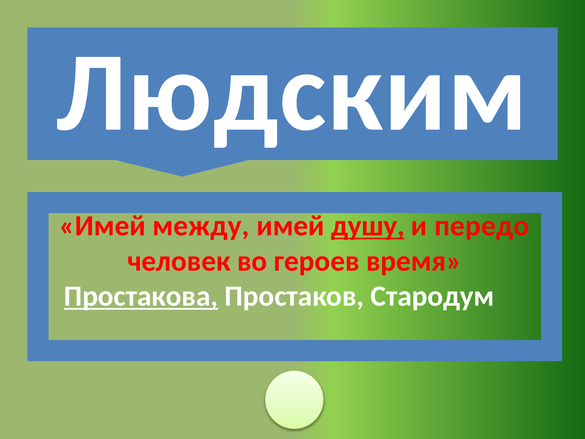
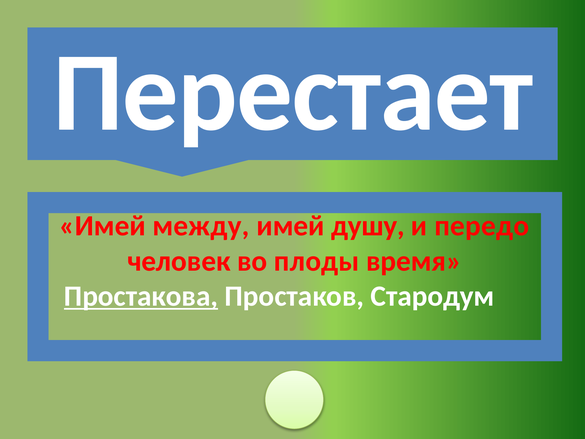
Людским: Людским -> Перестает
душу underline: present -> none
героев: героев -> плоды
